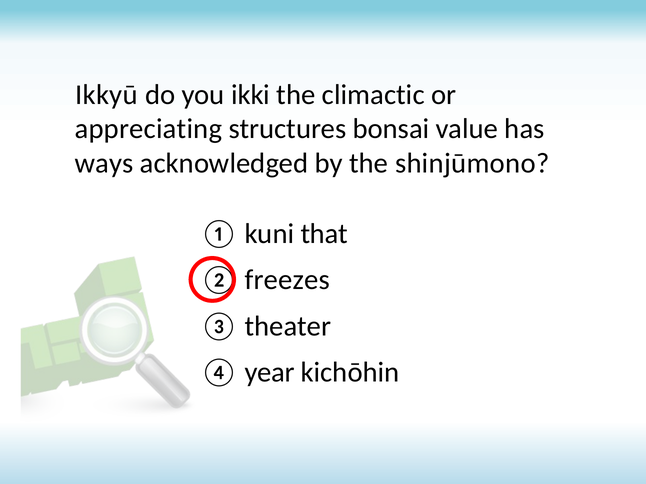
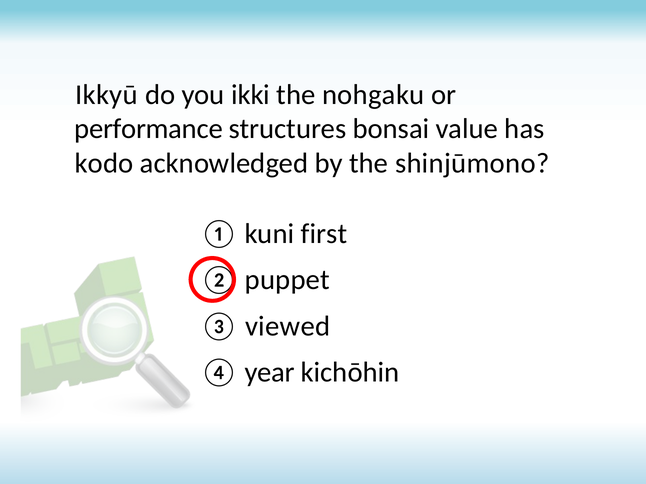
climactic: climactic -> nohgaku
appreciating: appreciating -> performance
ways: ways -> kodo
that: that -> first
freezes: freezes -> puppet
theater: theater -> viewed
